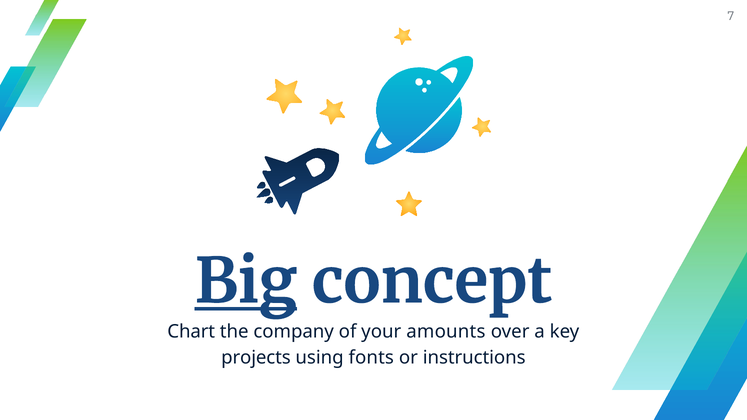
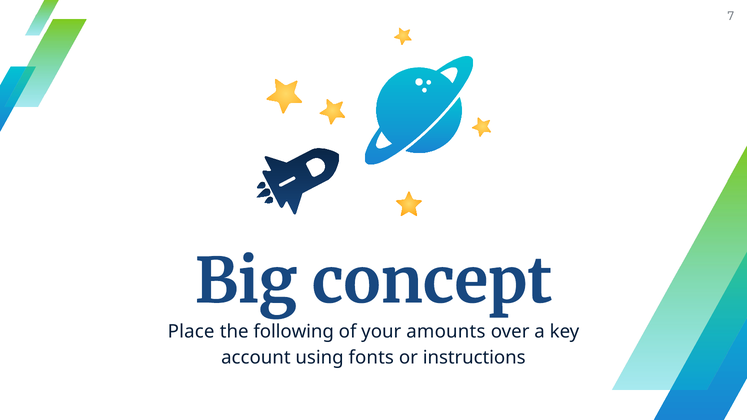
Big underline: present -> none
Chart: Chart -> Place
company: company -> following
projects: projects -> account
